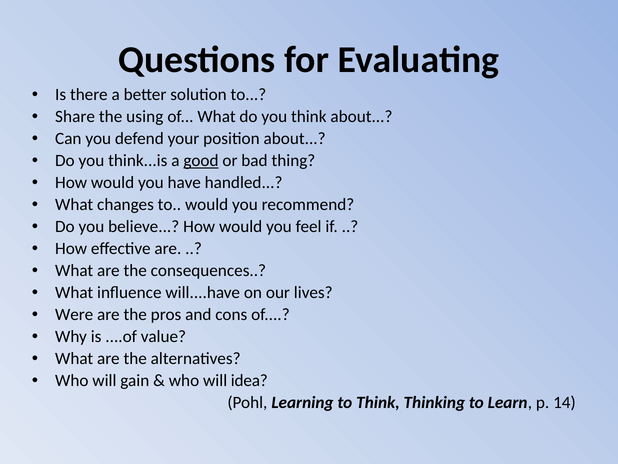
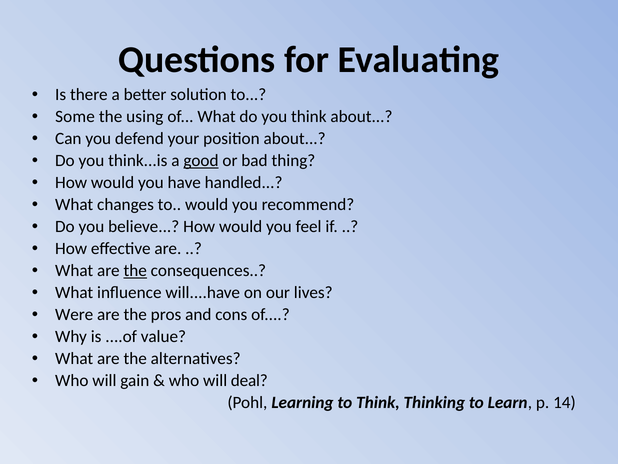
Share: Share -> Some
the at (135, 270) underline: none -> present
idea: idea -> deal
